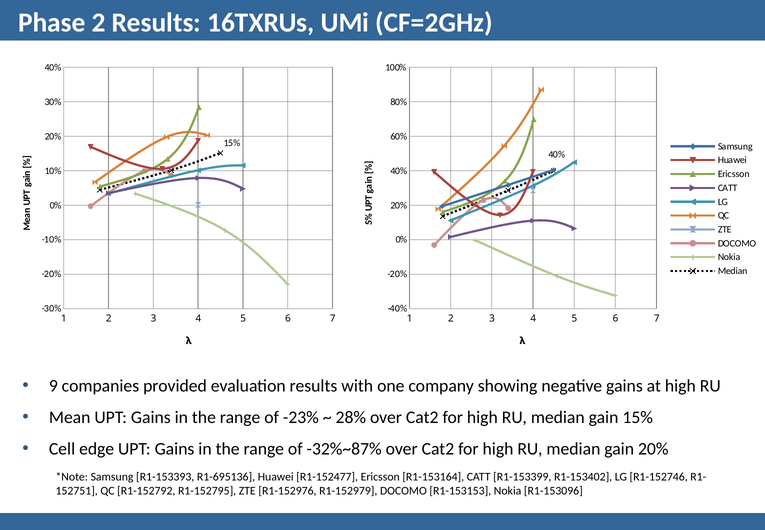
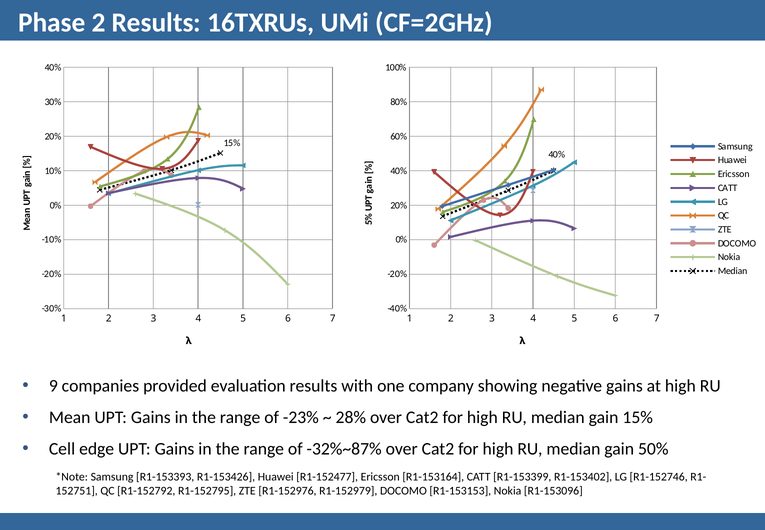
gain 20%: 20% -> 50%
R1-695136: R1-695136 -> R1-153426
